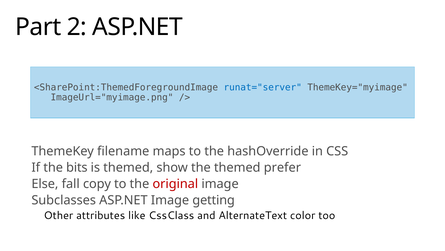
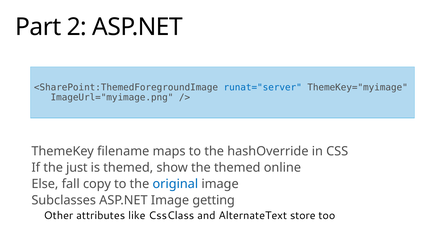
bits: bits -> just
prefer: prefer -> online
original colour: red -> blue
color: color -> store
